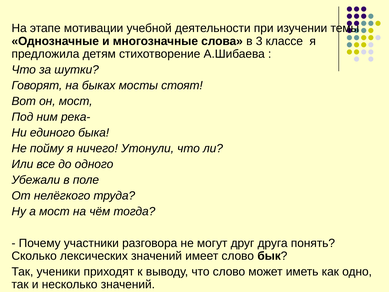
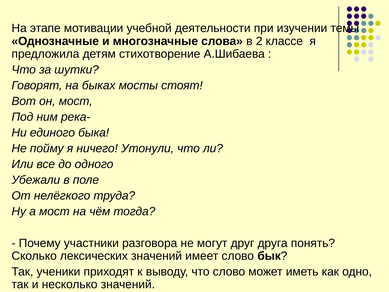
3: 3 -> 2
